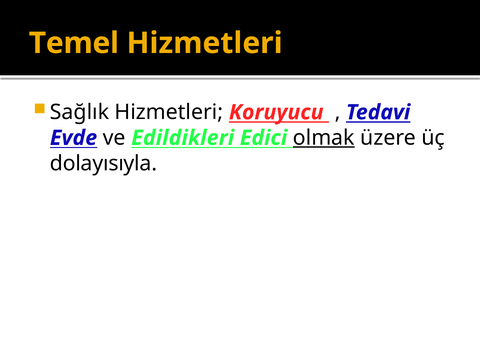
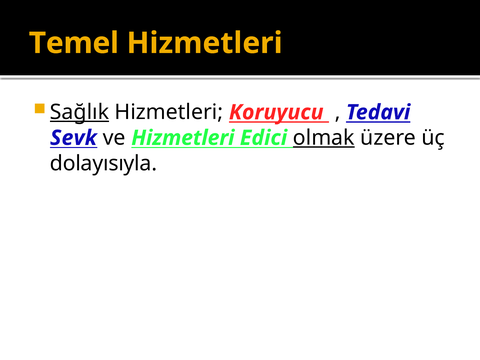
Sağlık underline: none -> present
Evde: Evde -> Sevk
ve Edildikleri: Edildikleri -> Hizmetleri
